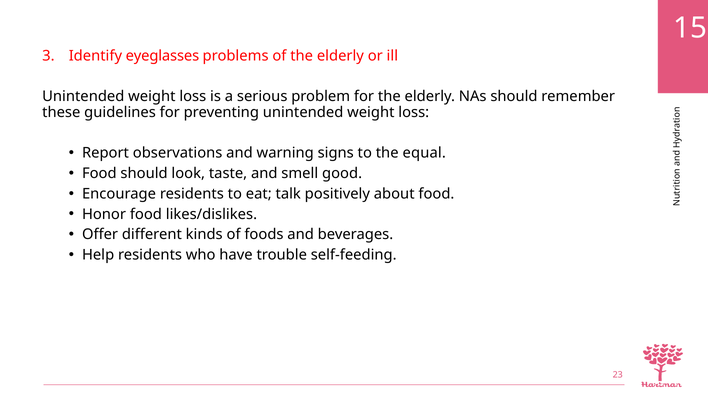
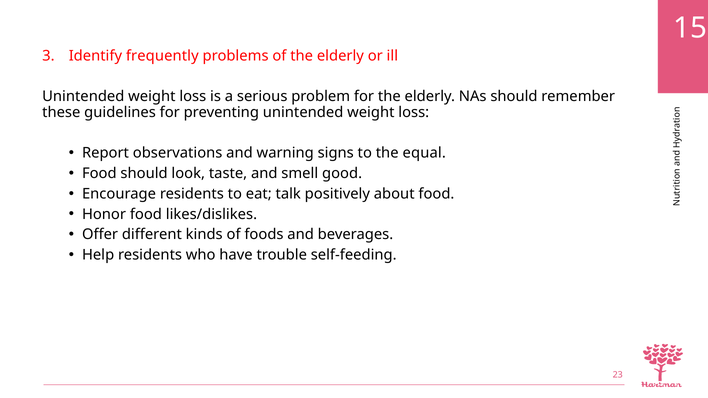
eyeglasses: eyeglasses -> frequently
